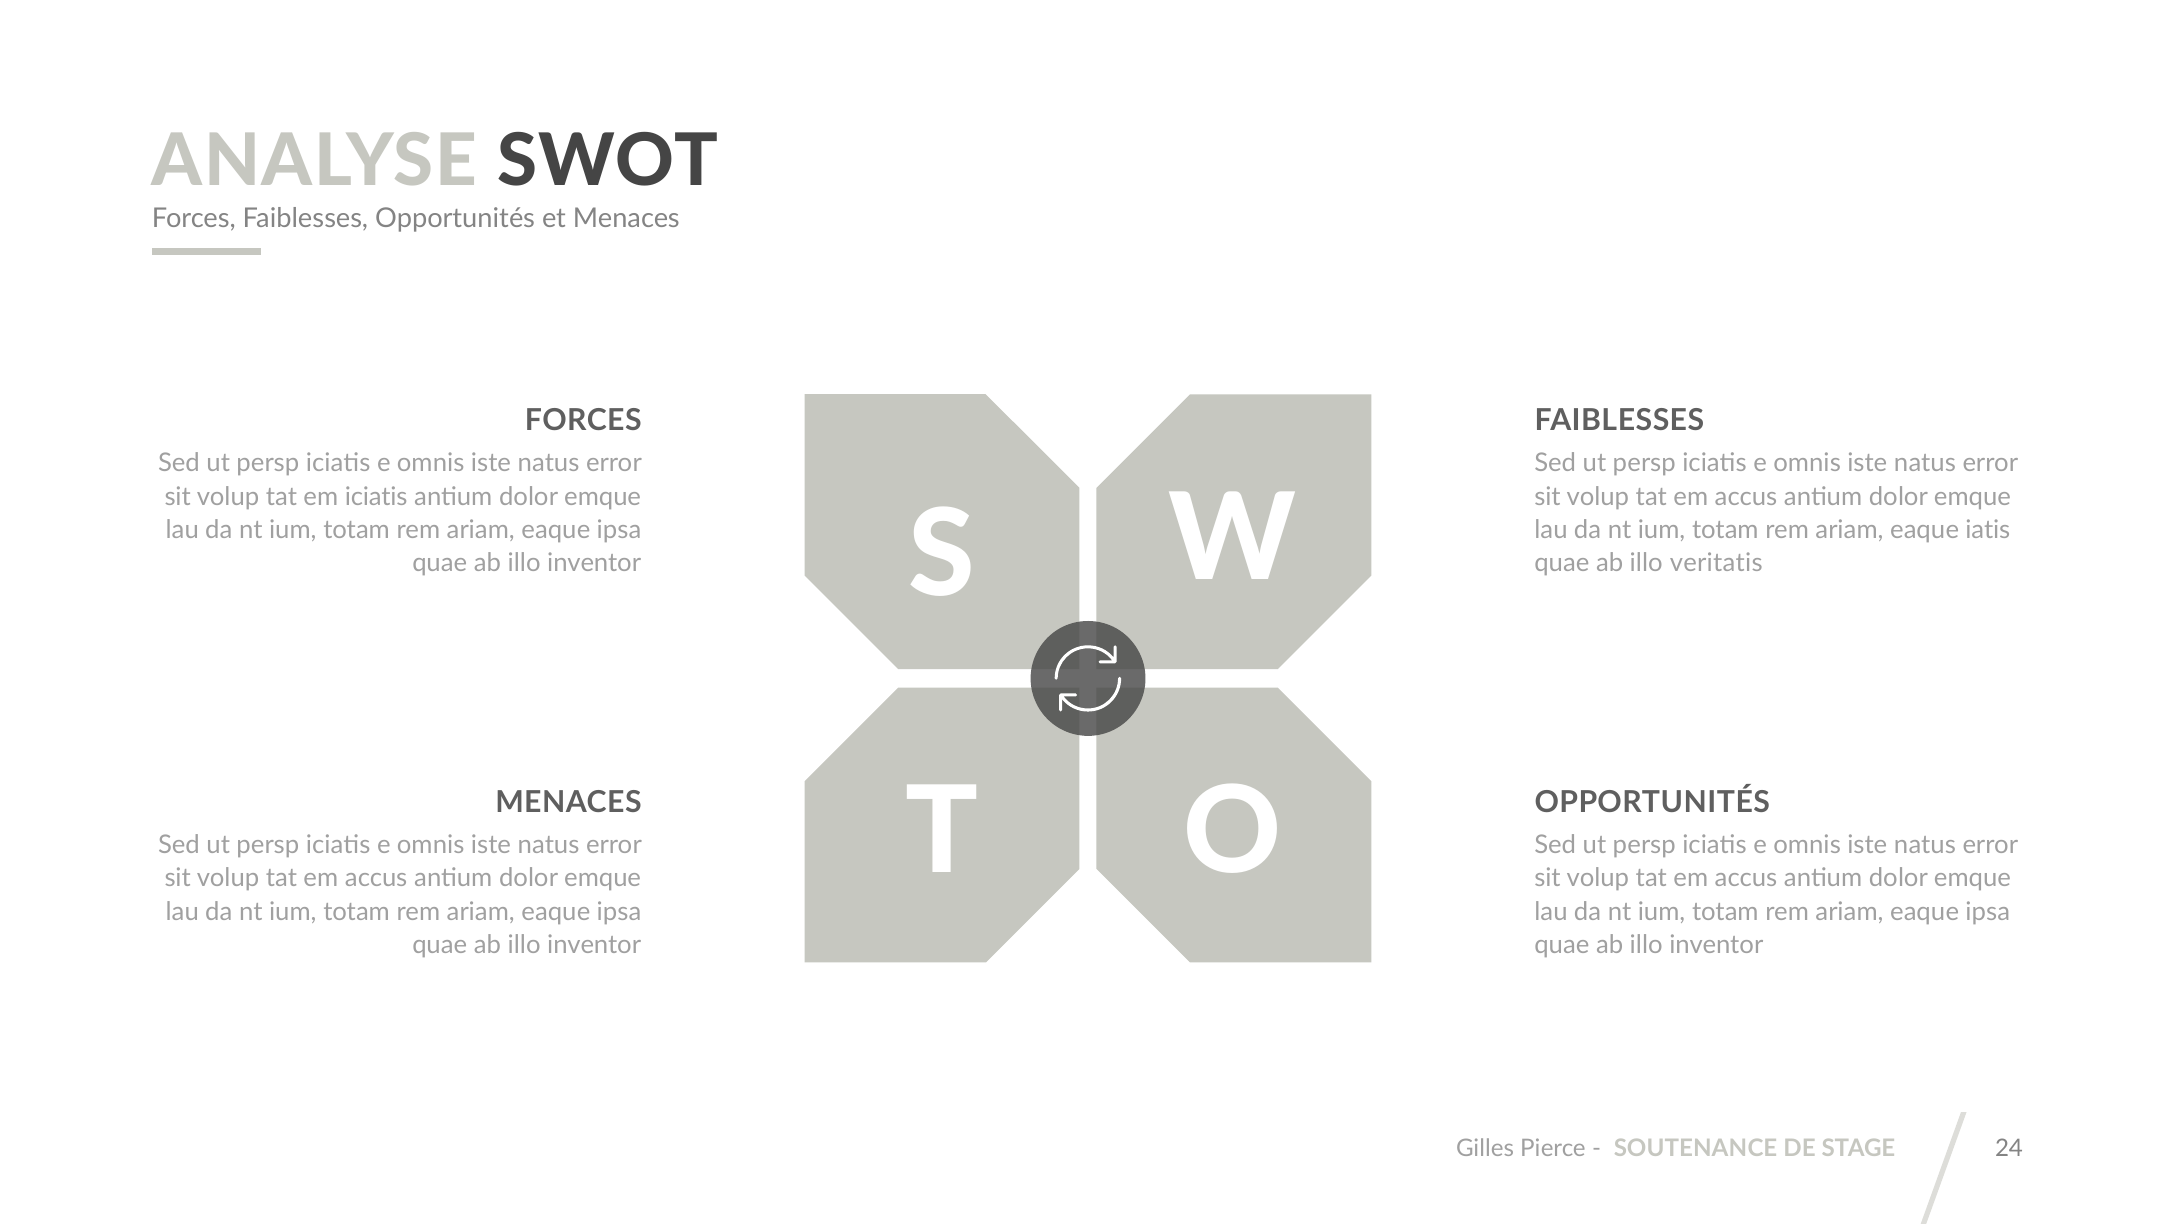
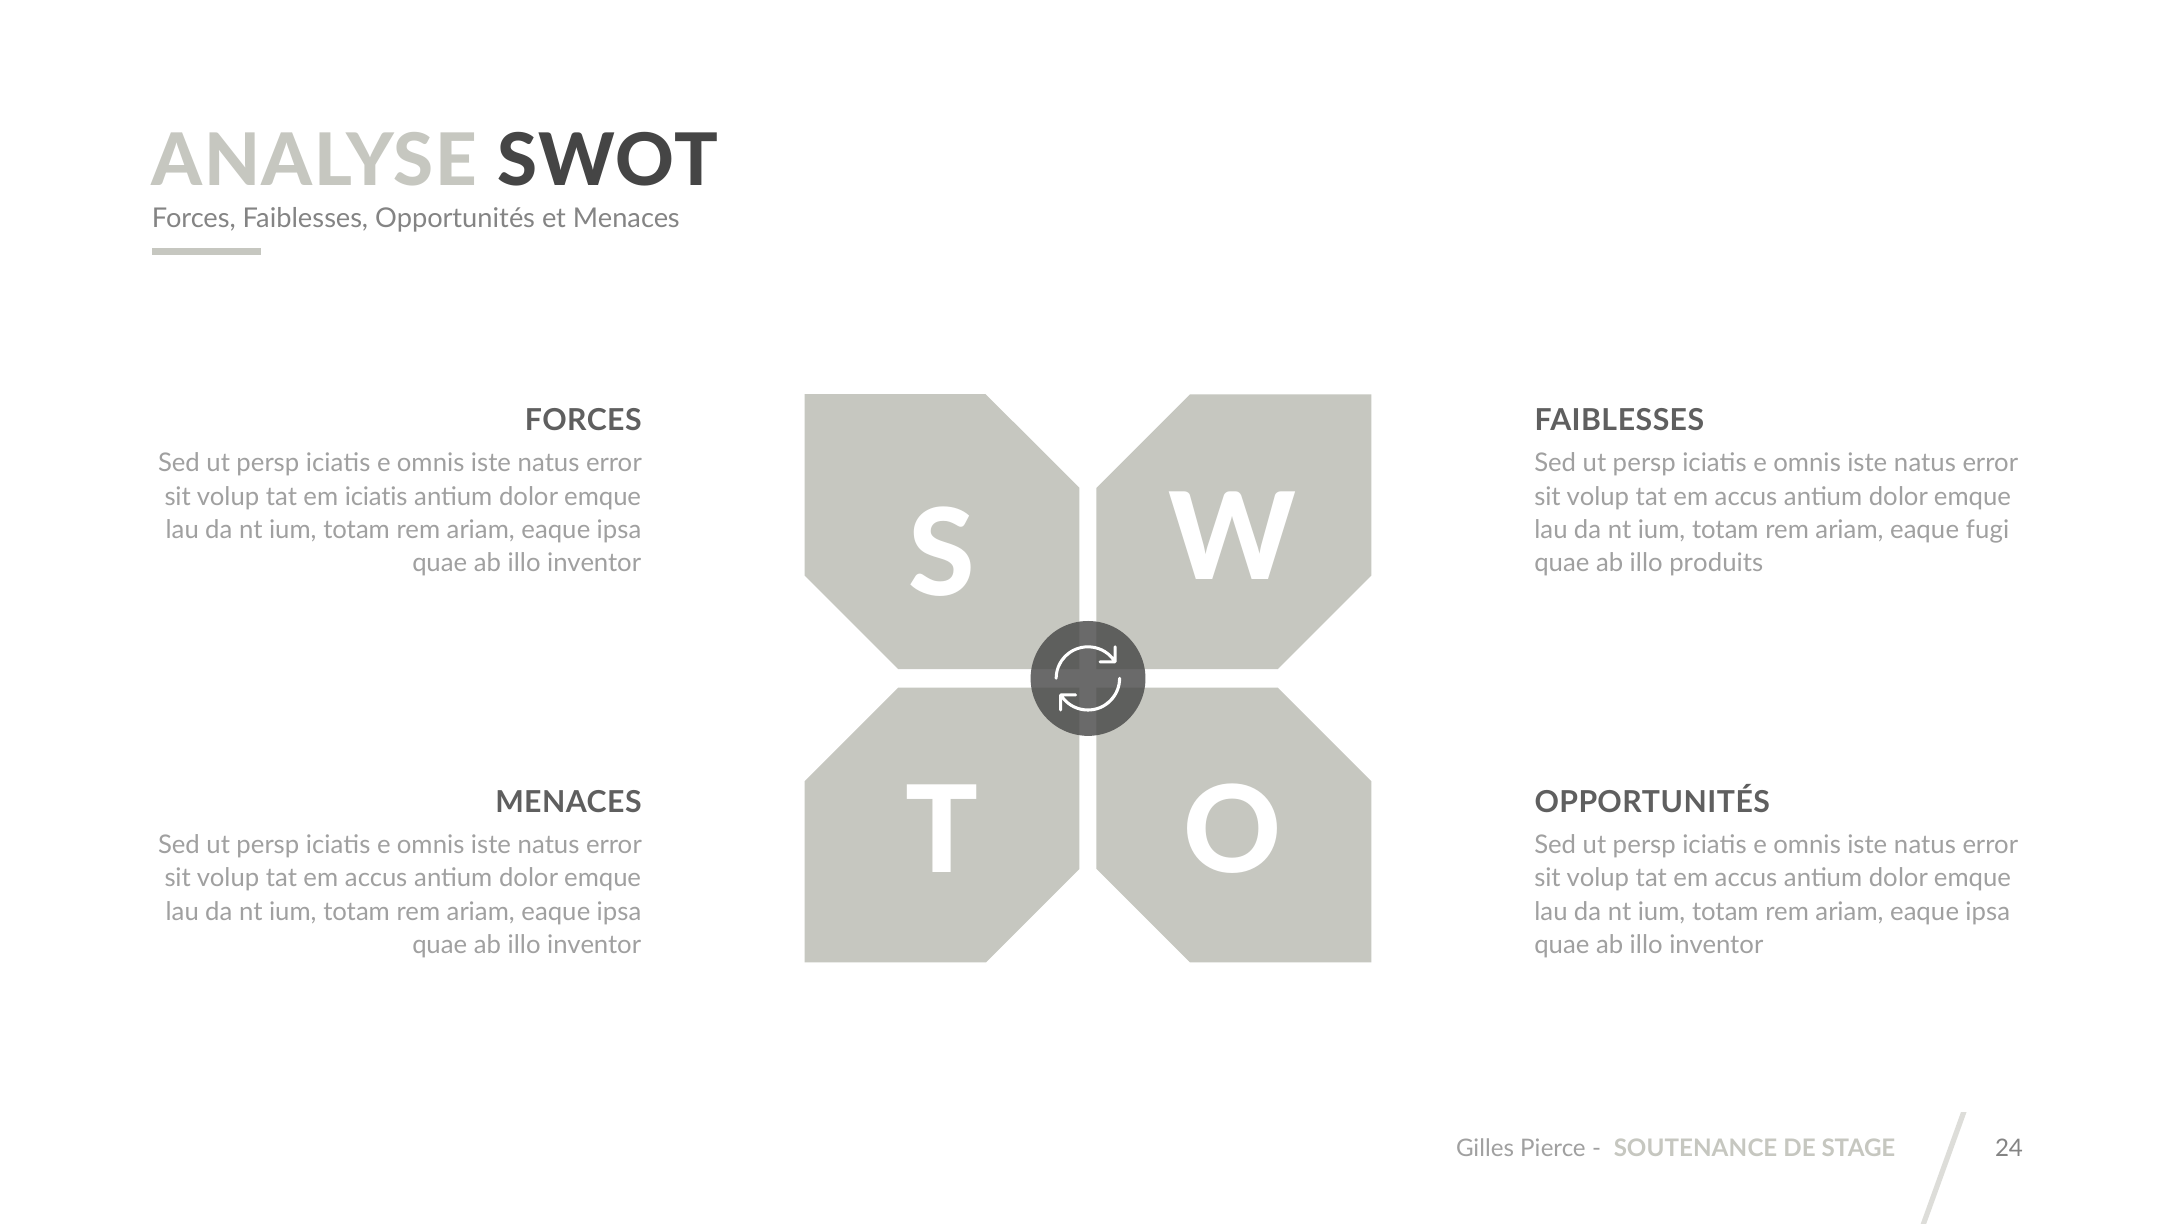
iatis: iatis -> fugi
veritatis: veritatis -> produits
